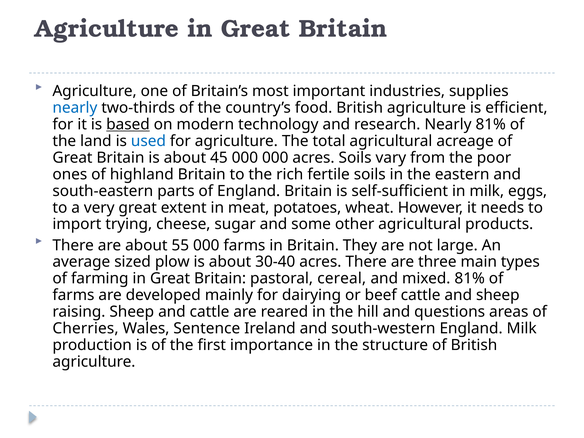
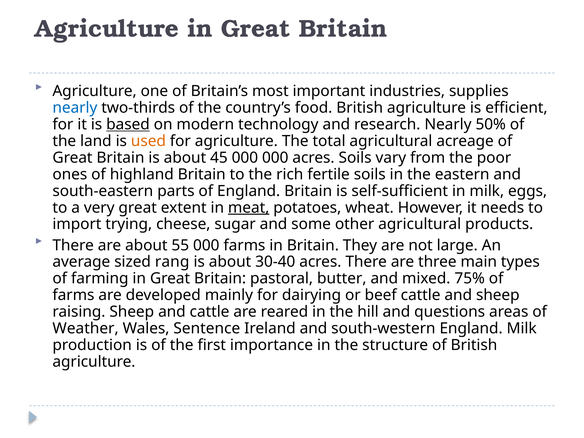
Nearly 81%: 81% -> 50%
used colour: blue -> orange
meat underline: none -> present
plow: plow -> rang
cereal: cereal -> butter
mixed 81%: 81% -> 75%
Cherries: Cherries -> Weather
